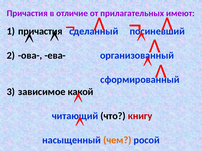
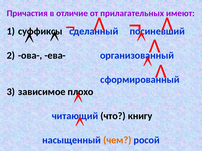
причастия at (40, 31): причастия -> суффиксы
какой: какой -> плохо
книгу colour: red -> black
